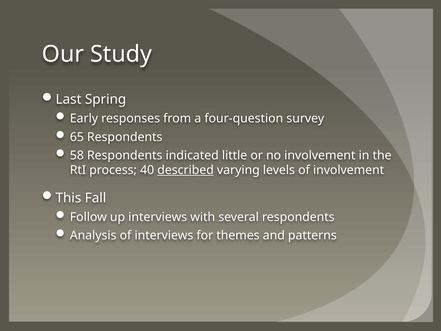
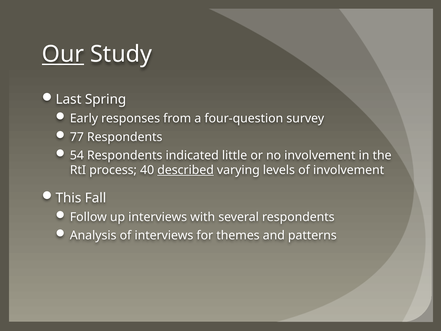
Our underline: none -> present
65: 65 -> 77
58: 58 -> 54
